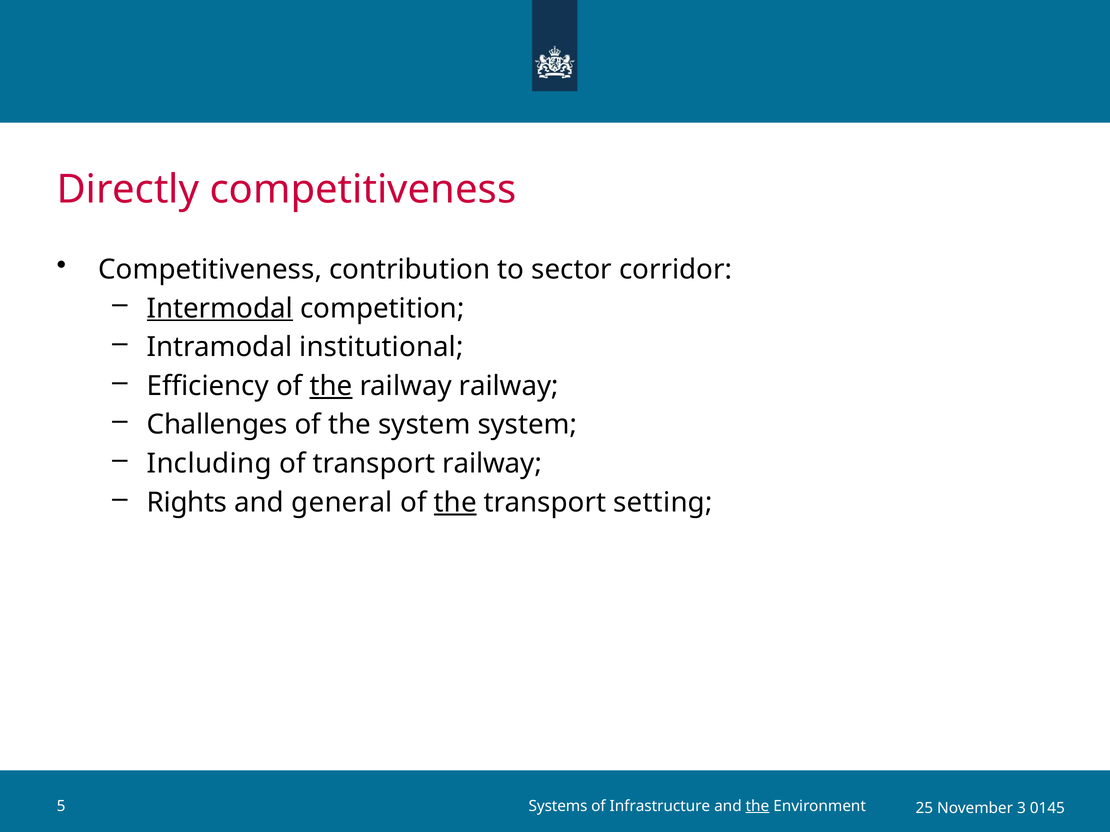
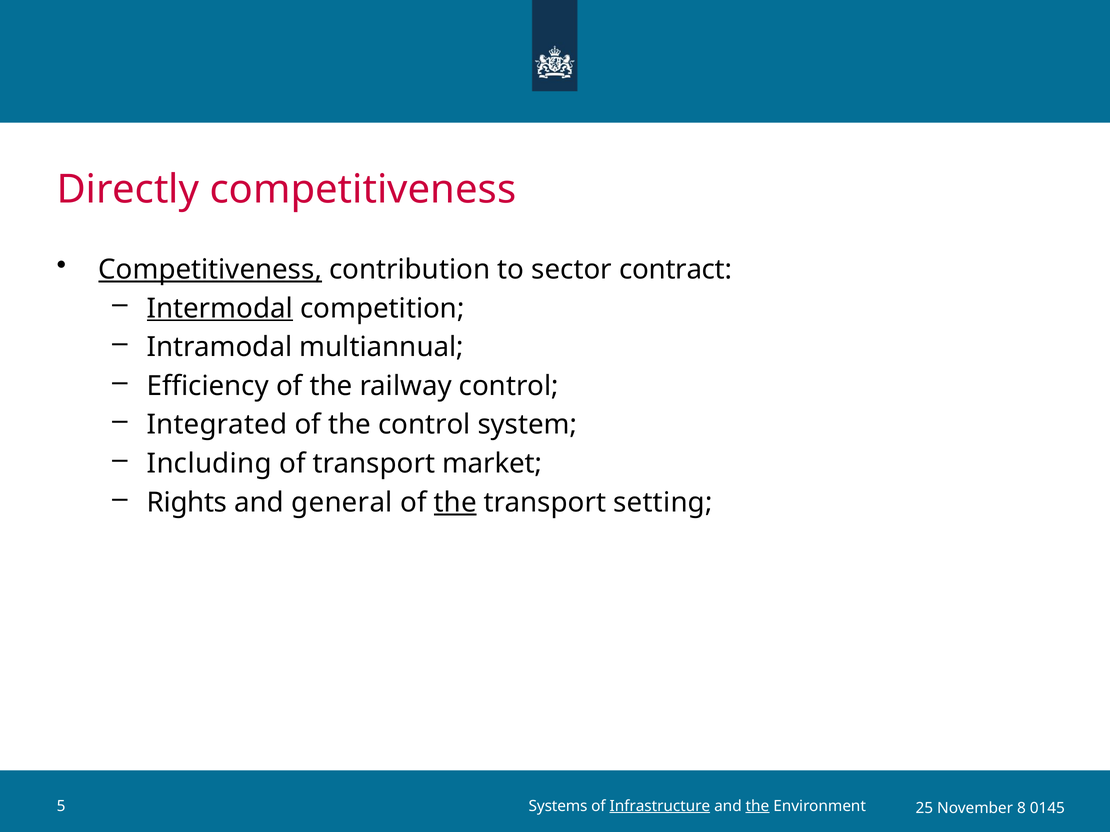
Competitiveness at (210, 270) underline: none -> present
corridor: corridor -> contract
institutional: institutional -> multiannual
the at (331, 386) underline: present -> none
railway railway: railway -> control
Challenges: Challenges -> Integrated
the system: system -> control
transport railway: railway -> market
Infrastructure underline: none -> present
3: 3 -> 8
